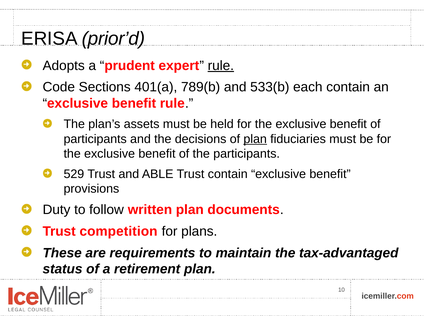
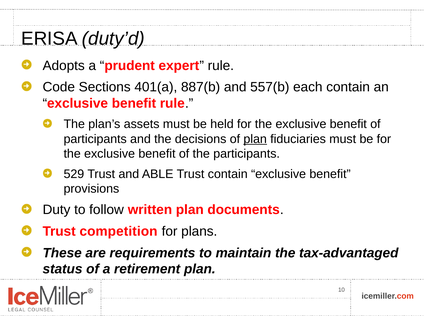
prior’d: prior’d -> duty’d
rule at (221, 66) underline: present -> none
789(b: 789(b -> 887(b
533(b: 533(b -> 557(b
